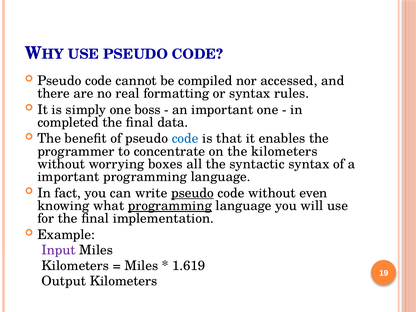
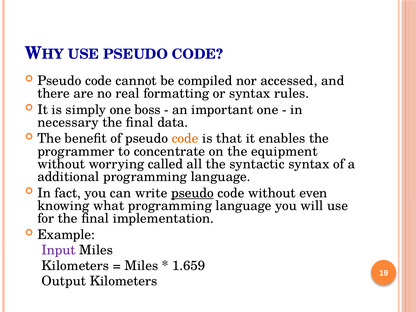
completed: completed -> necessary
code at (185, 139) colour: blue -> orange
the kilometers: kilometers -> equipment
boxes: boxes -> called
important at (68, 177): important -> additional
programming at (170, 206) underline: present -> none
1.619: 1.619 -> 1.659
